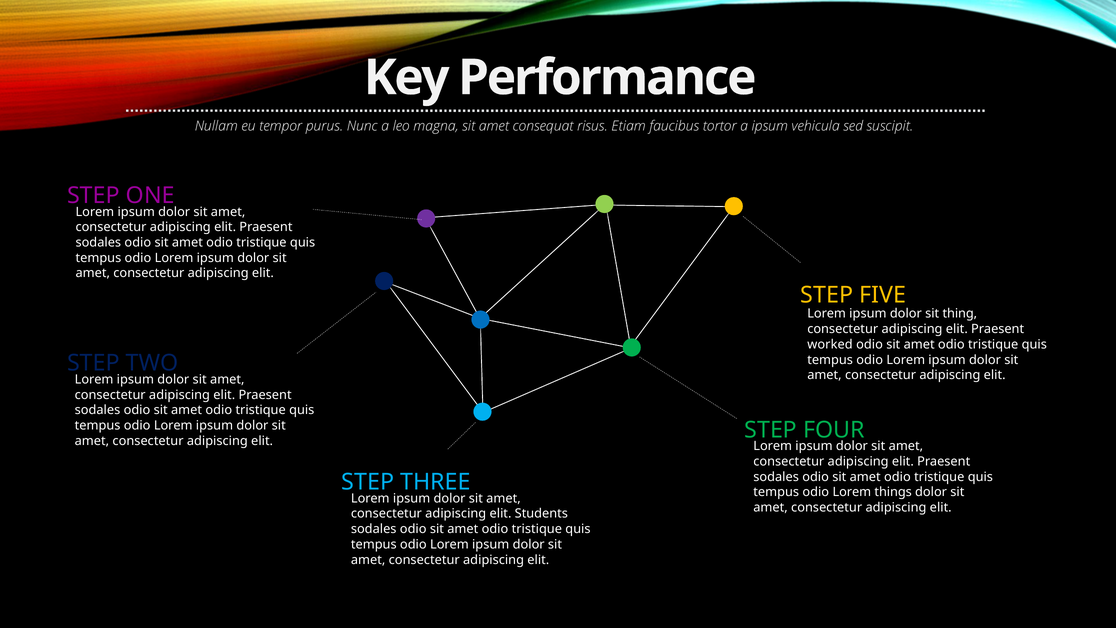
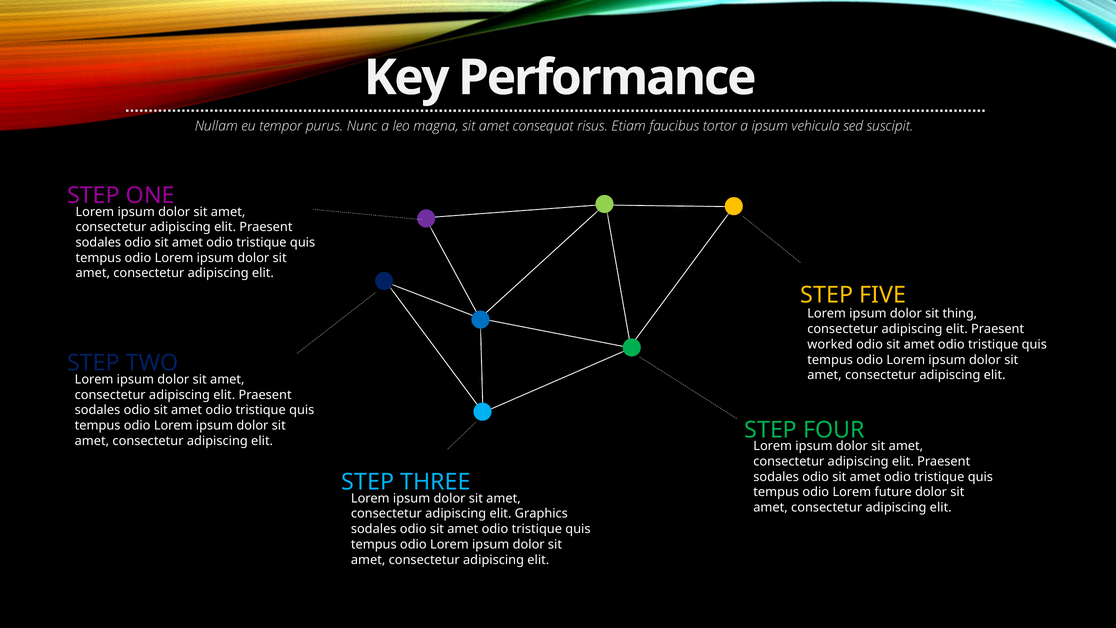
things: things -> future
Students: Students -> Graphics
